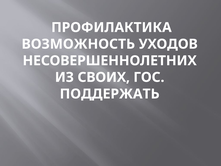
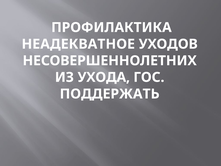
ВОЗМОЖНОСТЬ: ВОЗМОЖНОСТЬ -> НЕАДЕКВАТНОЕ
СВОИХ: СВОИХ -> УХОДА
